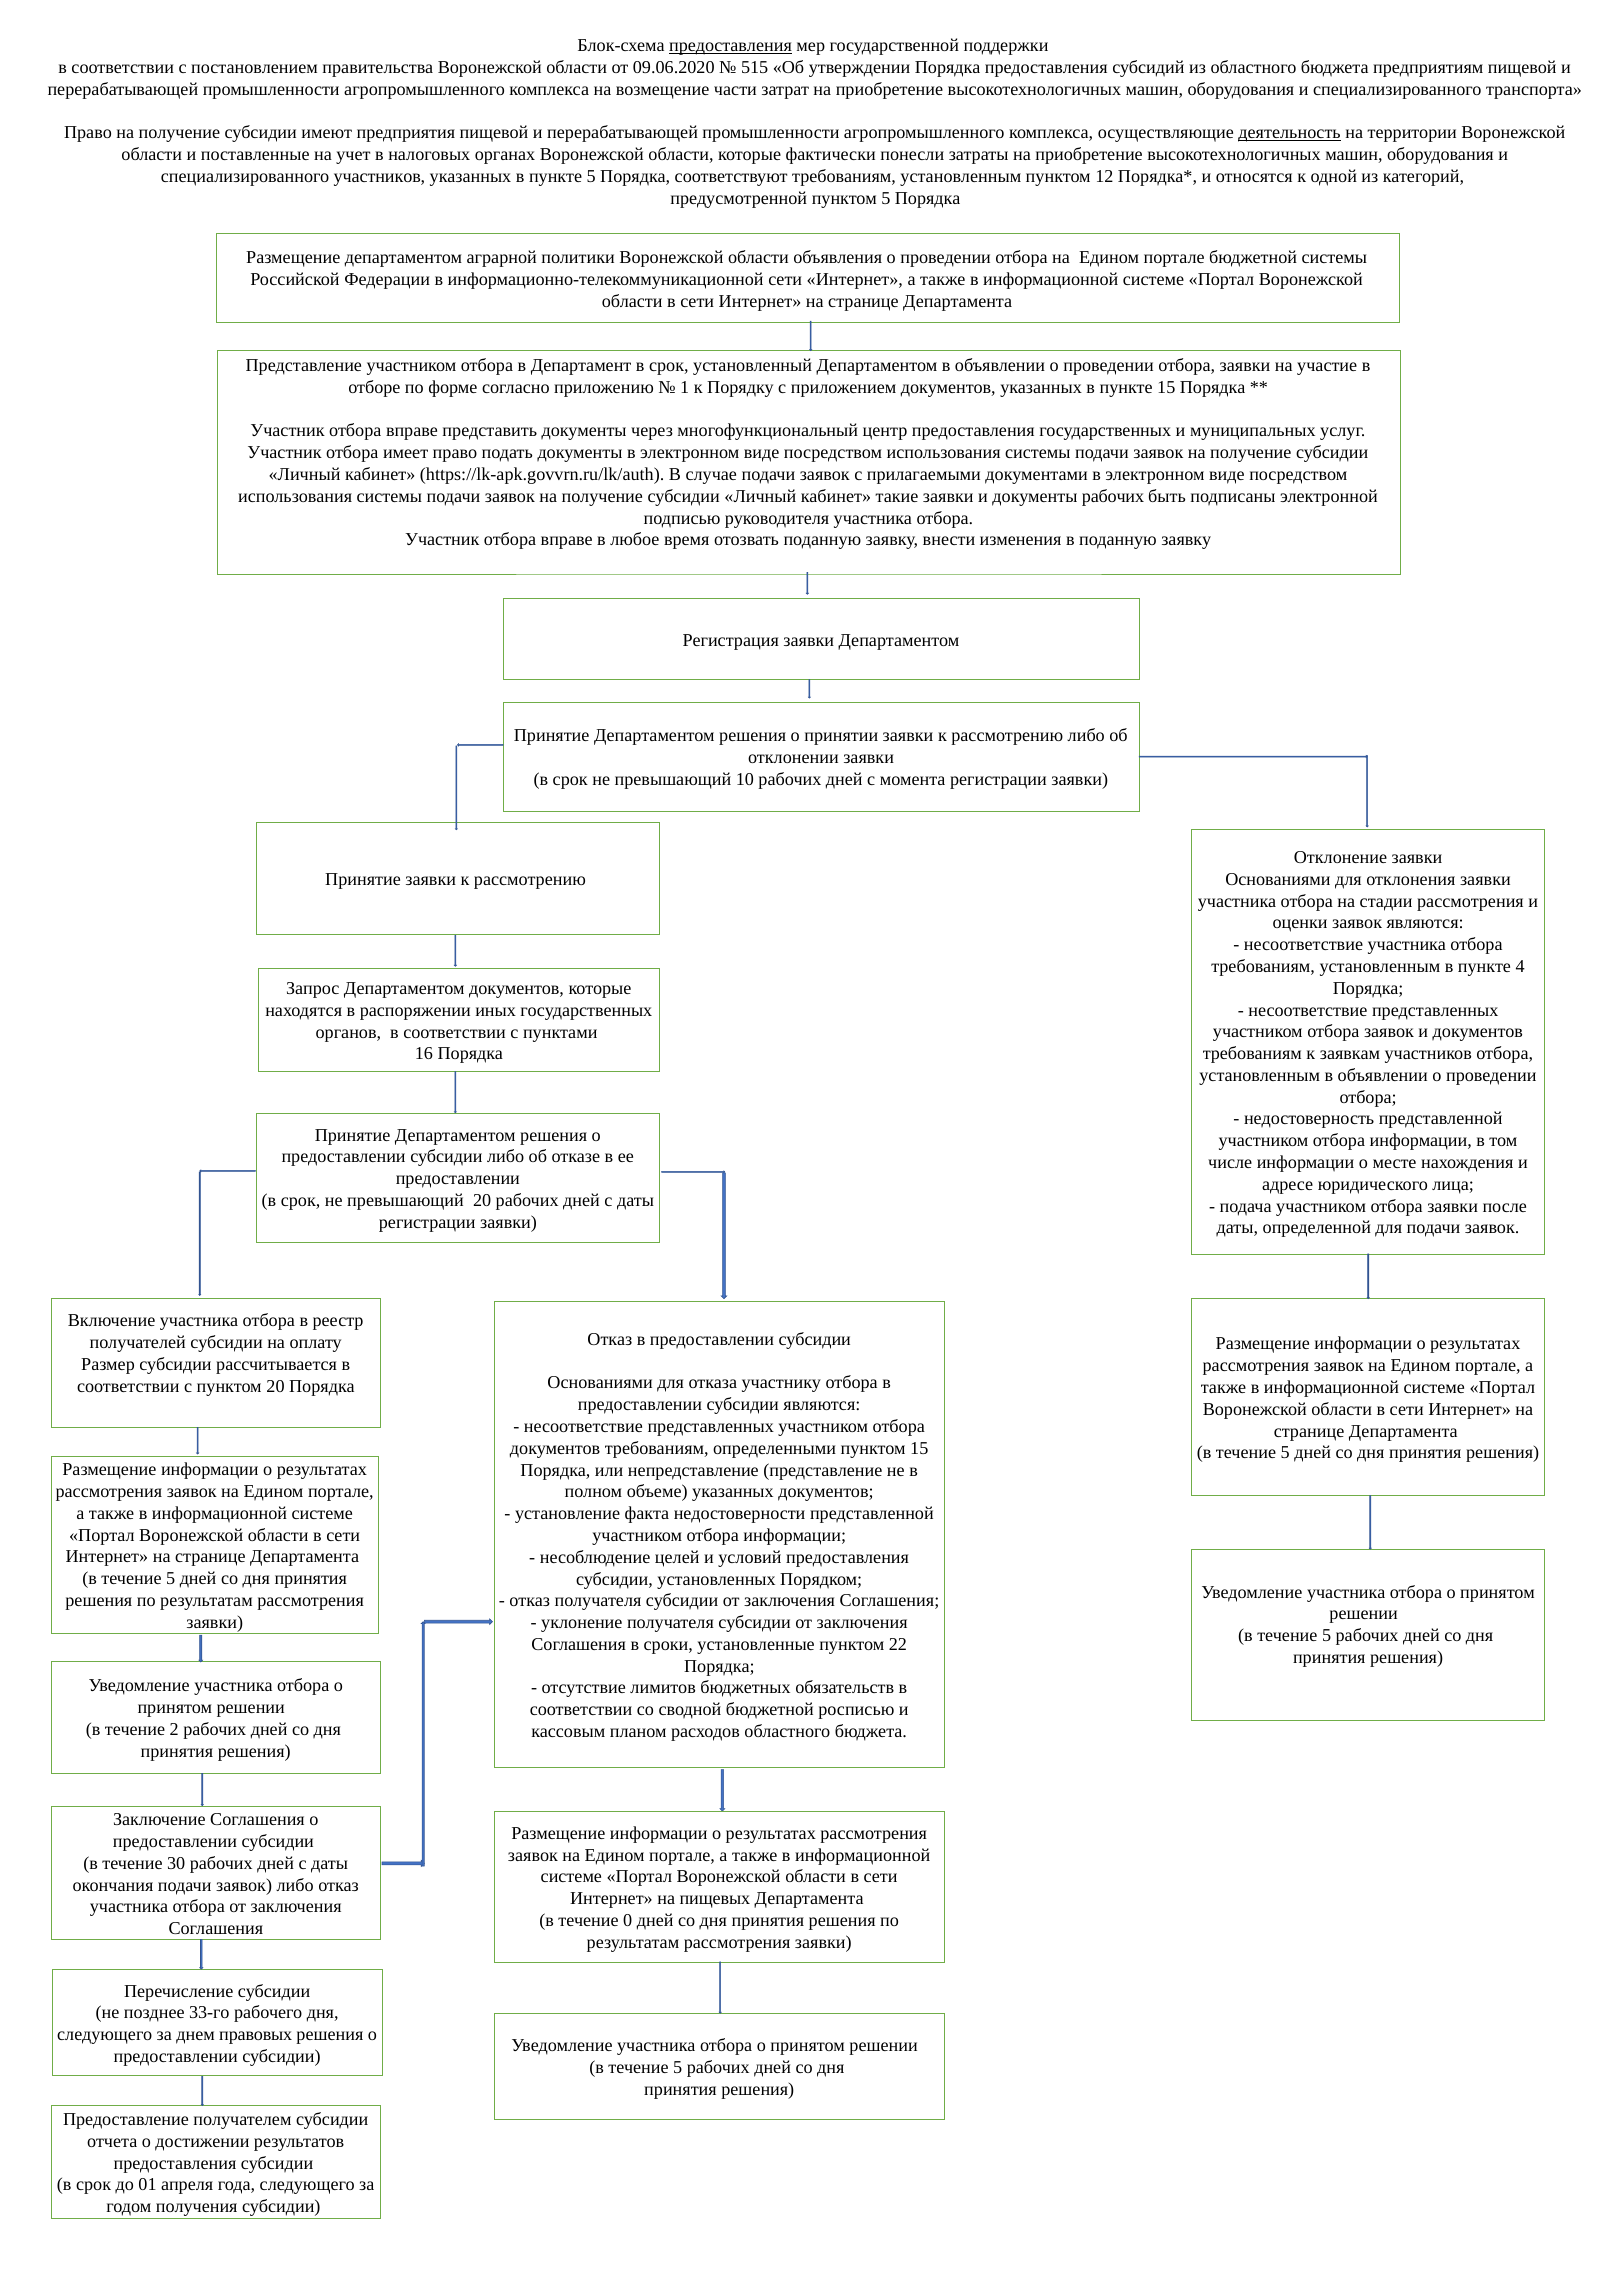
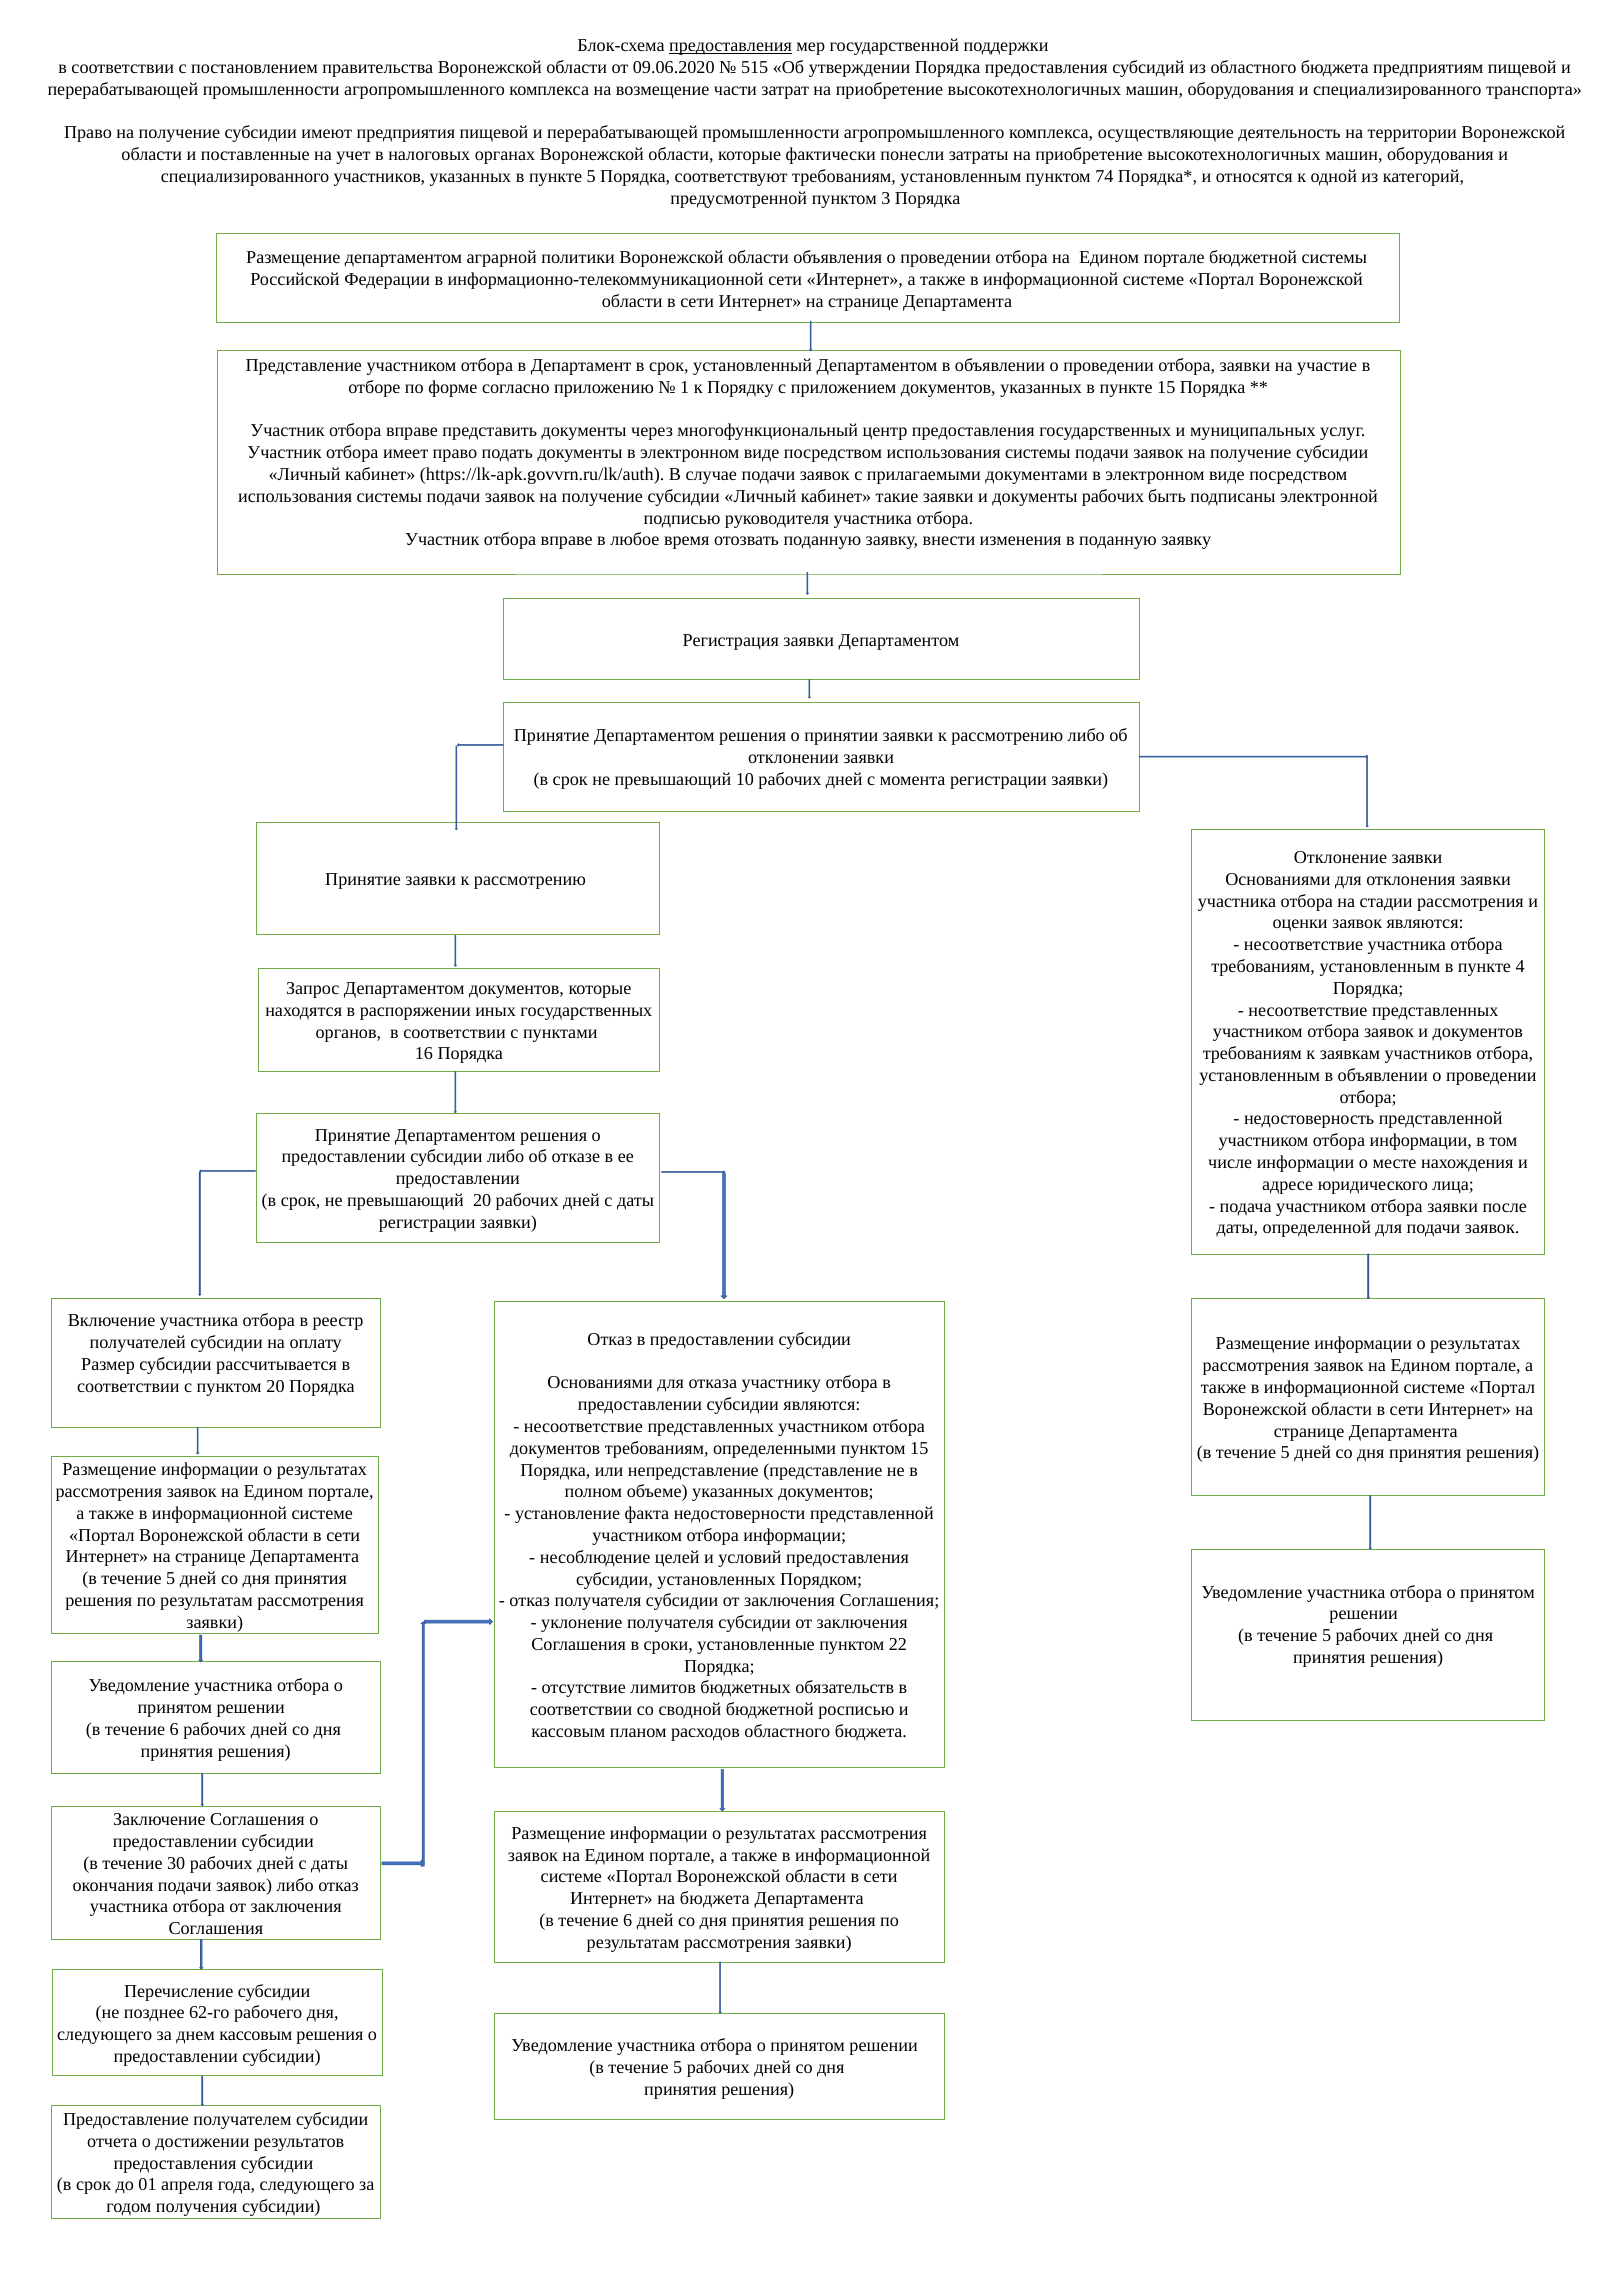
деятельность underline: present -> none
12: 12 -> 74
пунктом 5: 5 -> 3
2 at (174, 1730): 2 -> 6
на пищевых: пищевых -> бюджета
0 at (628, 1921): 0 -> 6
33-го: 33-го -> 62-го
днем правовых: правовых -> кассовым
